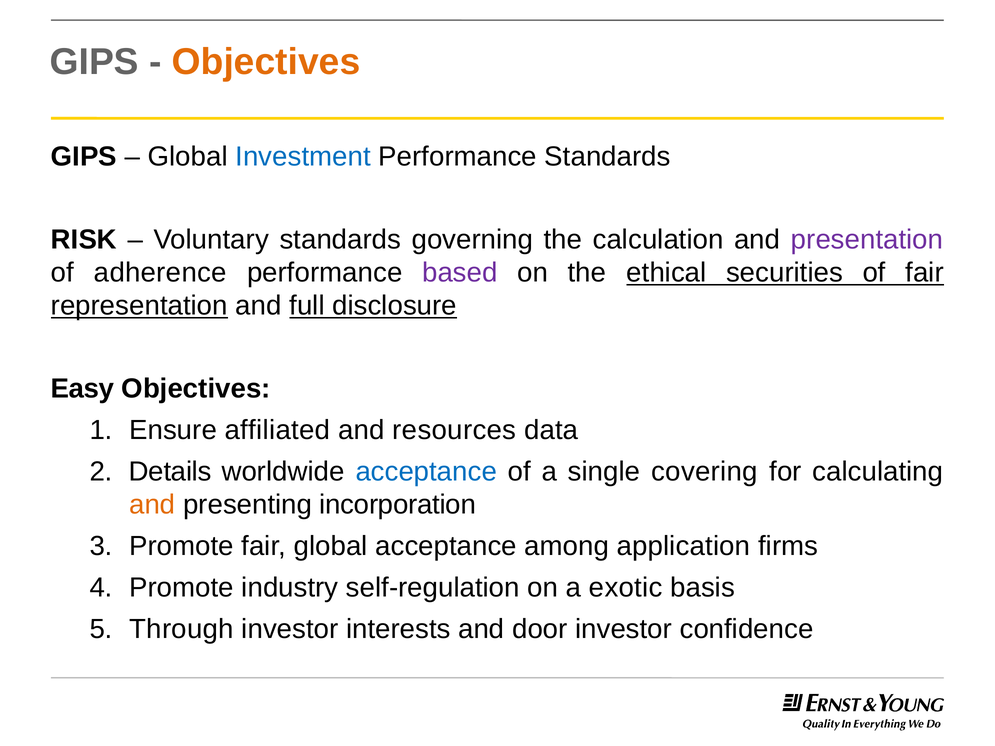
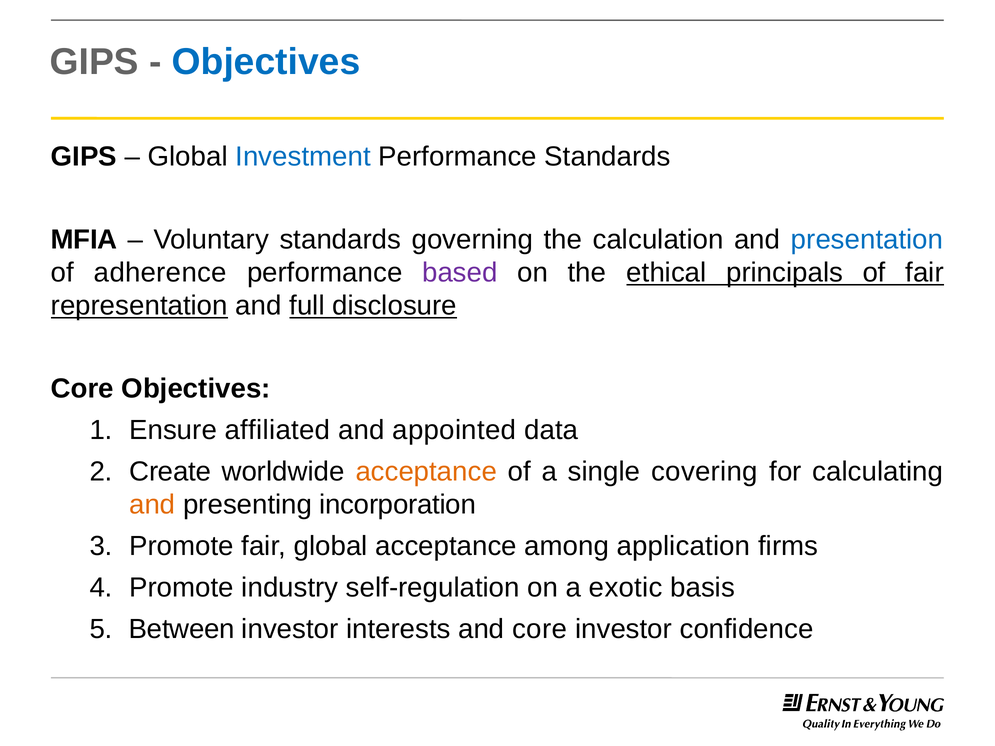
Objectives at (266, 62) colour: orange -> blue
RISK: RISK -> MFIA
presentation colour: purple -> blue
securities: securities -> principals
Easy at (83, 389): Easy -> Core
resources: resources -> appointed
Details: Details -> Create
acceptance at (426, 472) colour: blue -> orange
Through: Through -> Between
and door: door -> core
